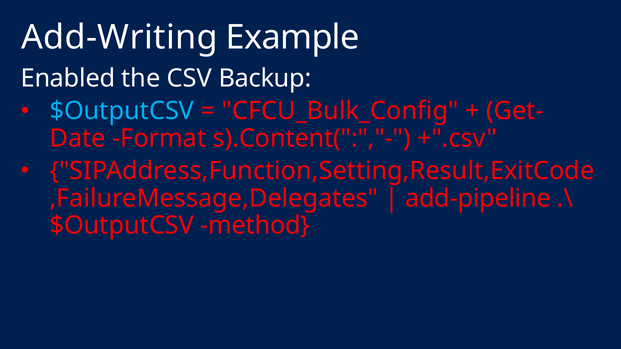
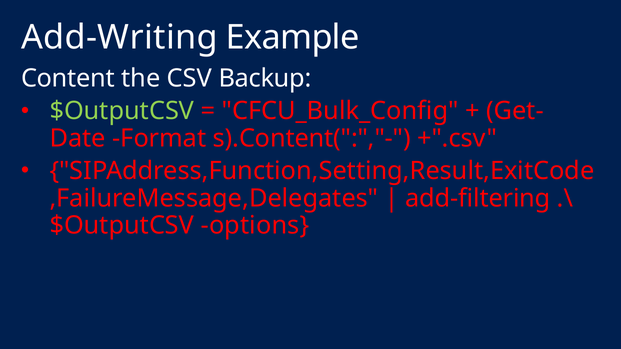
Enabled: Enabled -> Content
$OutputCSV at (122, 111) colour: light blue -> light green
add-pipeline: add-pipeline -> add-filtering
method: method -> options
